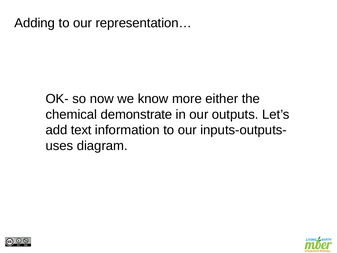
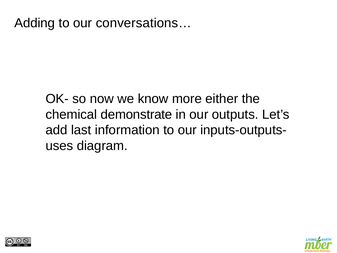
representation…: representation… -> conversations…
text: text -> last
